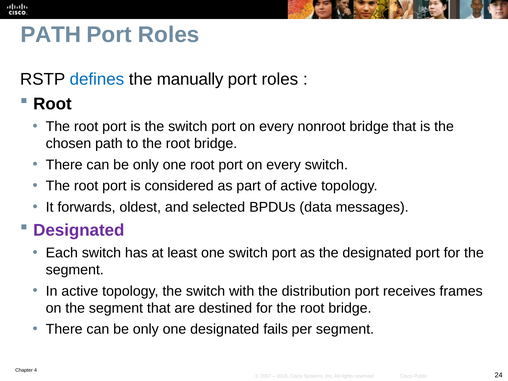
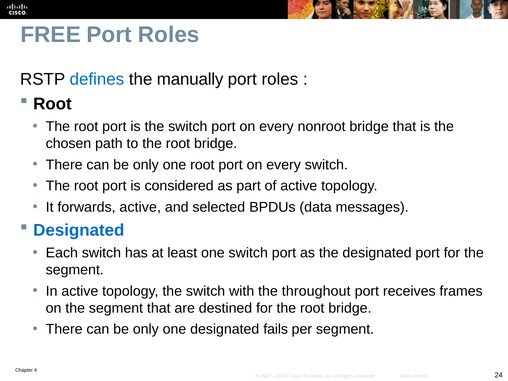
PATH at (51, 35): PATH -> FREE
forwards oldest: oldest -> active
Designated at (79, 230) colour: purple -> blue
distribution: distribution -> throughout
